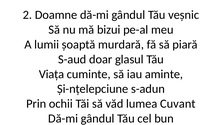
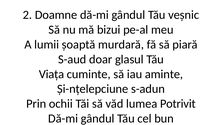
Cuvant: Cuvant -> Potrivit
